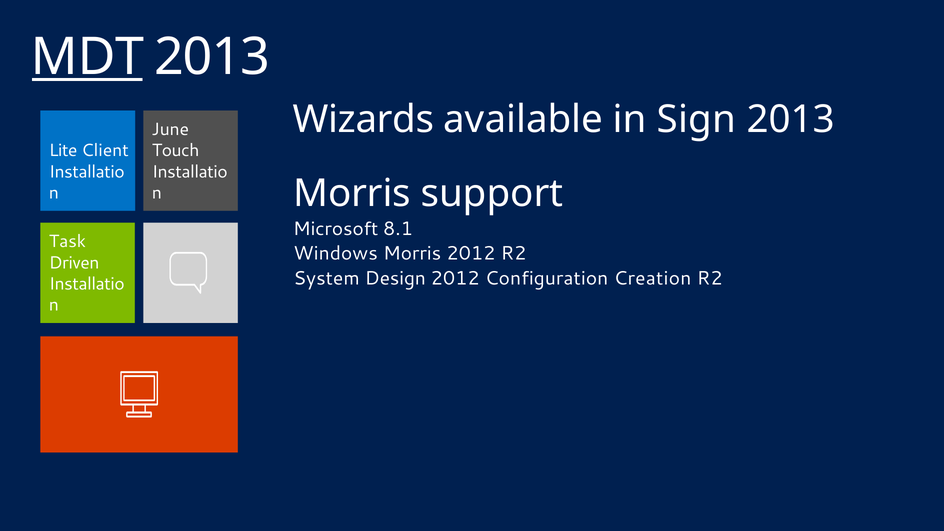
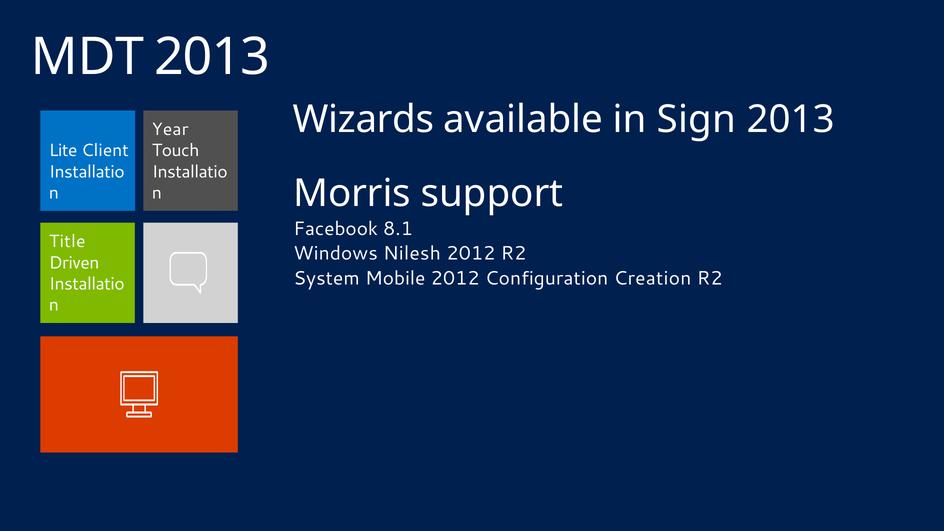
MDT underline: present -> none
June: June -> Year
Microsoft: Microsoft -> Facebook
Task: Task -> Title
Windows Morris: Morris -> Nilesh
Design: Design -> Mobile
